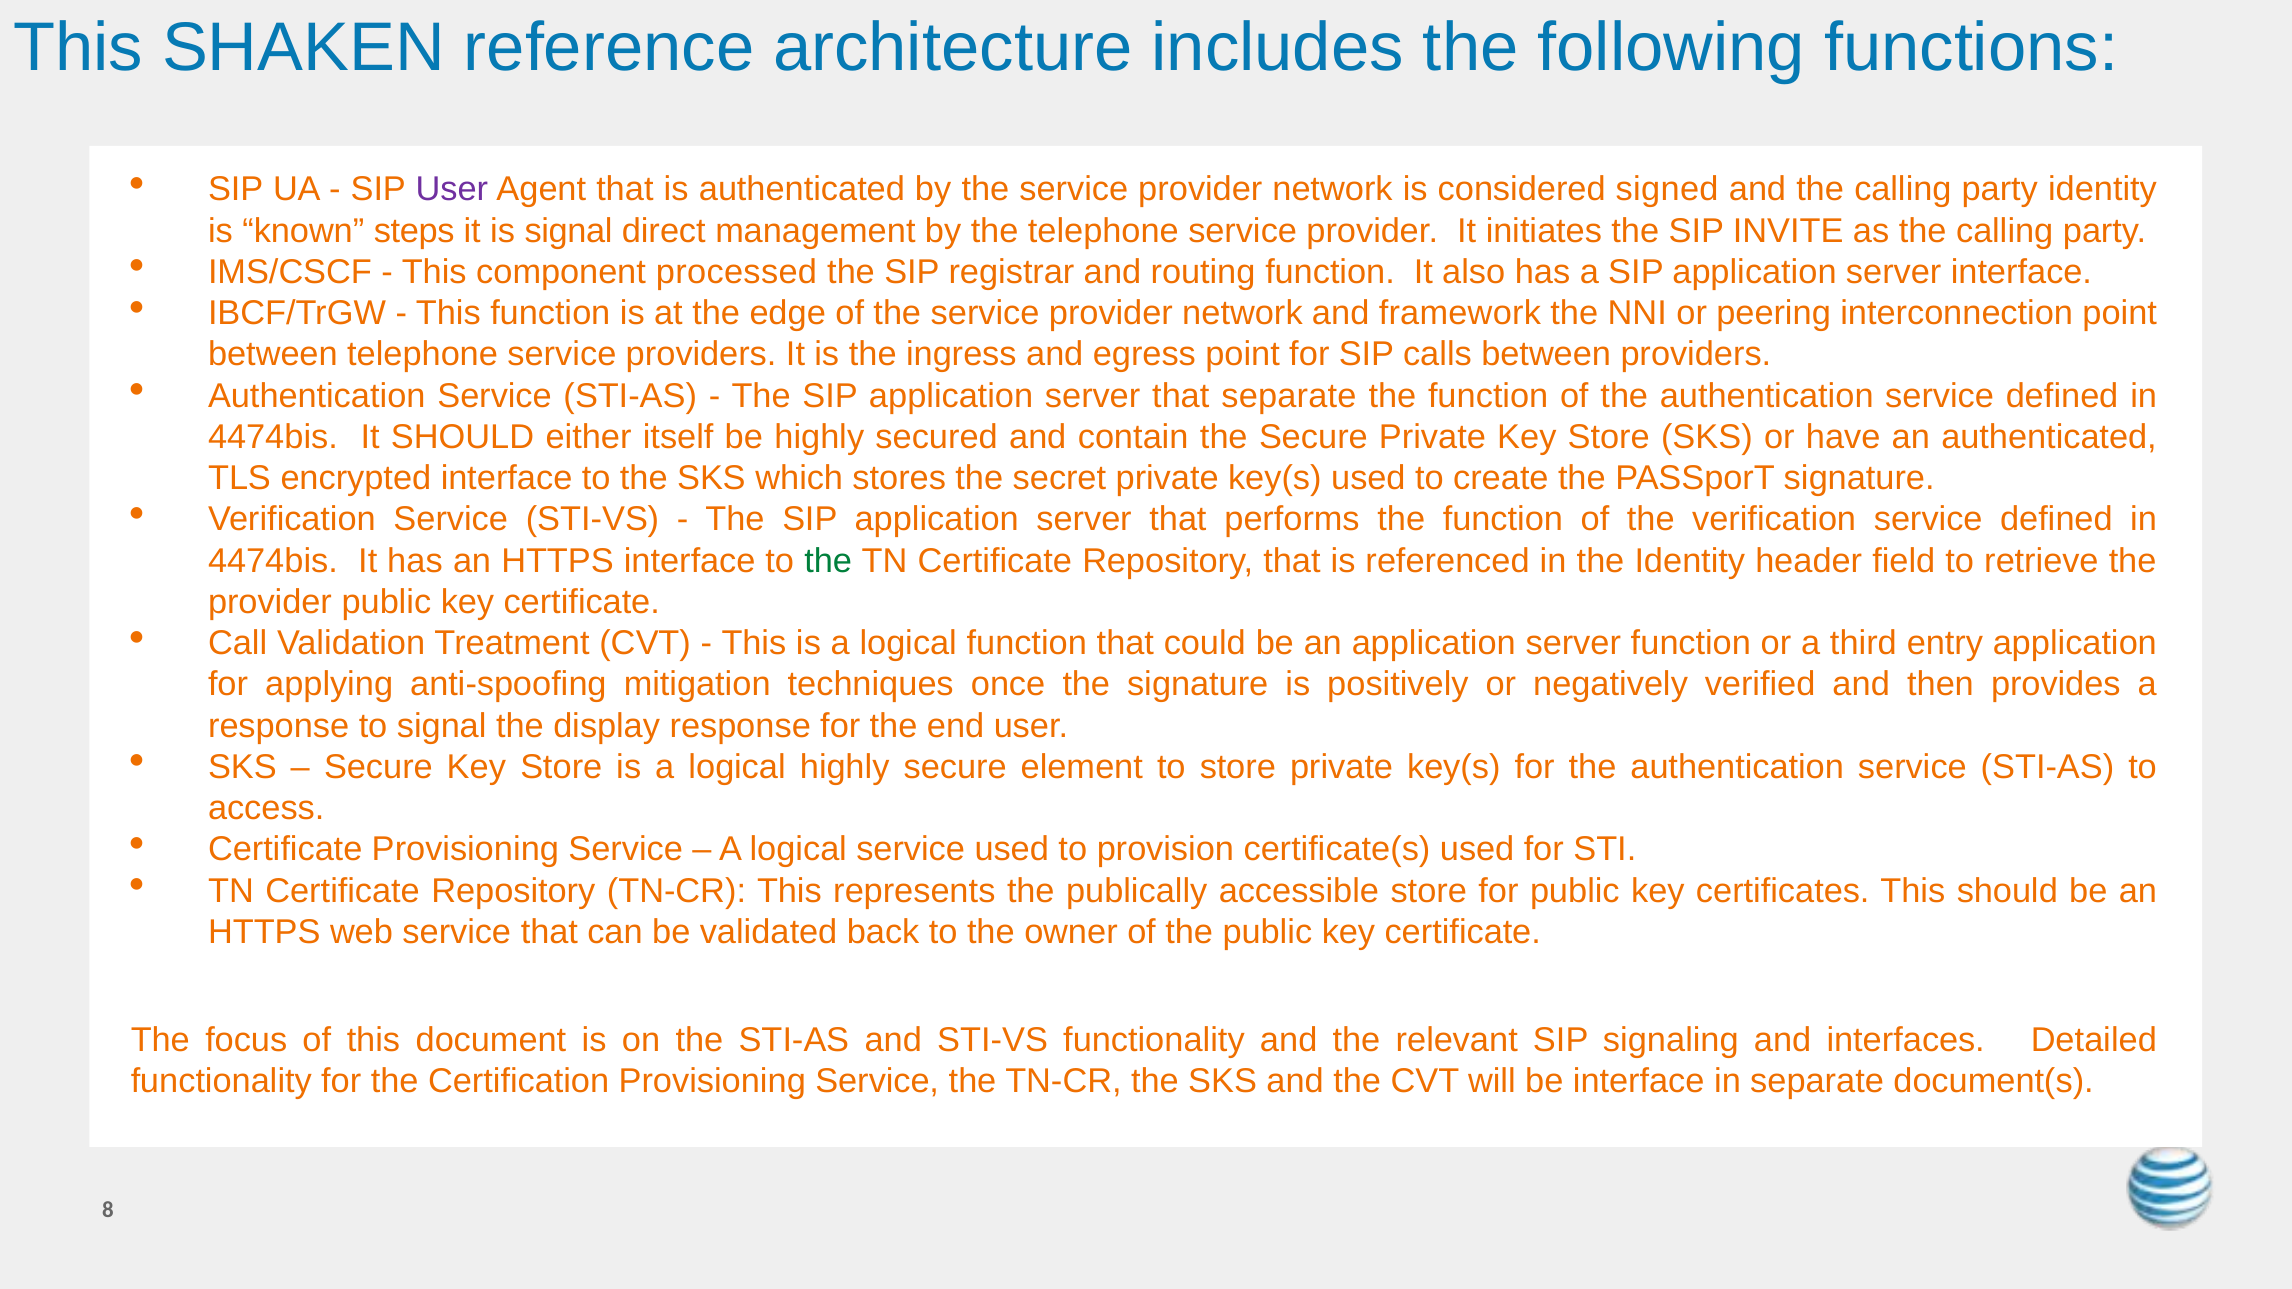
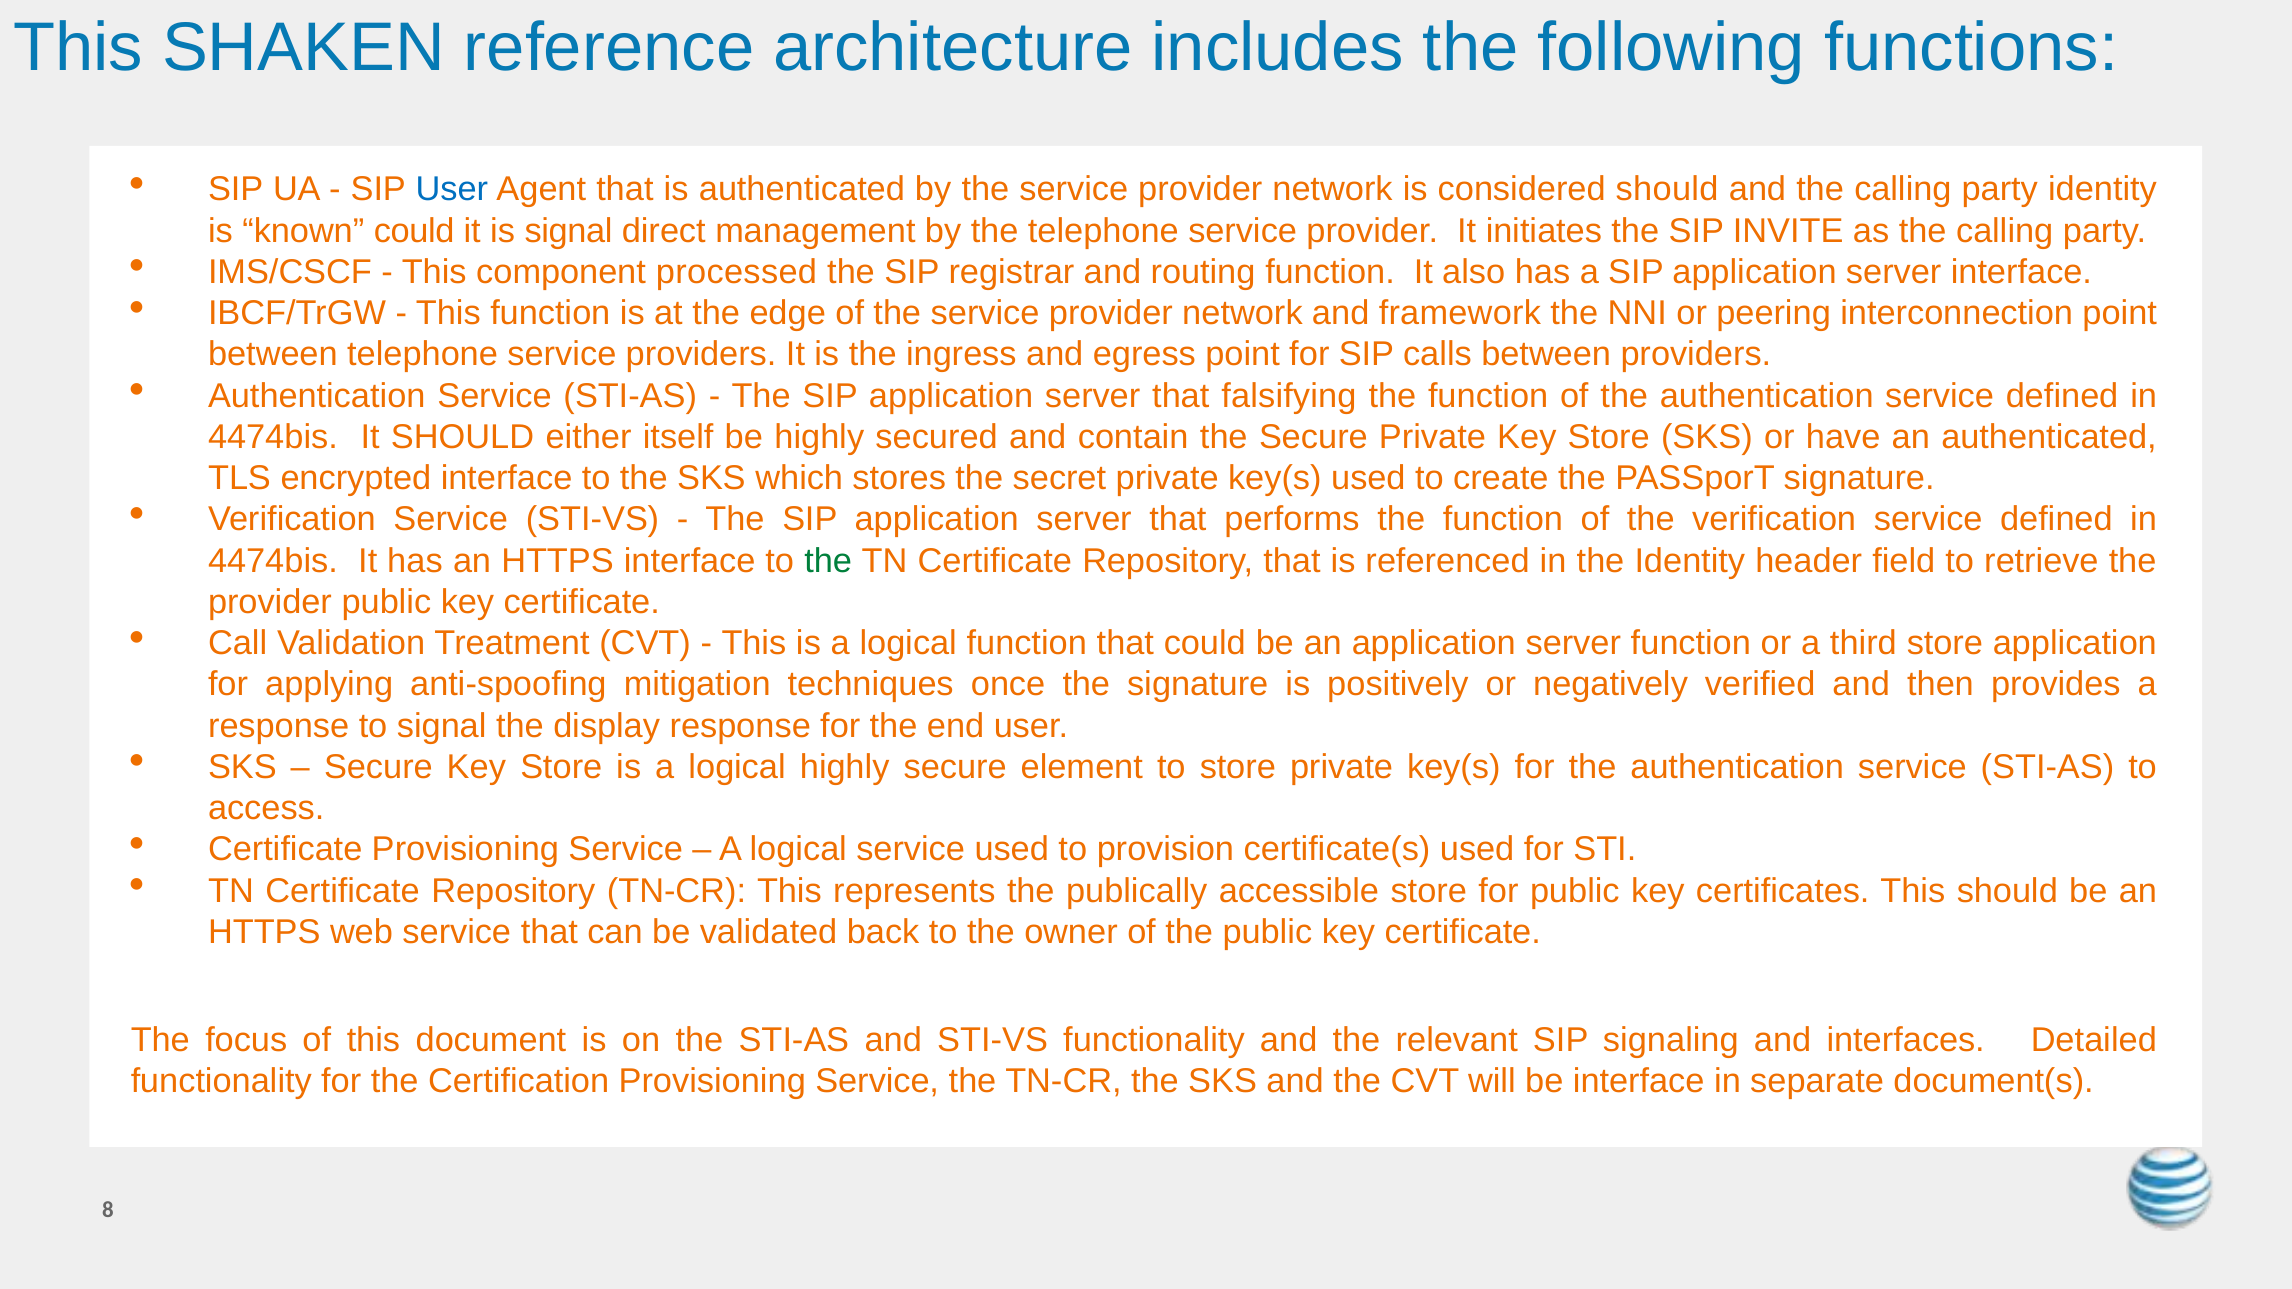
User at (452, 190) colour: purple -> blue
considered signed: signed -> should
known steps: steps -> could
that separate: separate -> falsifying
third entry: entry -> store
